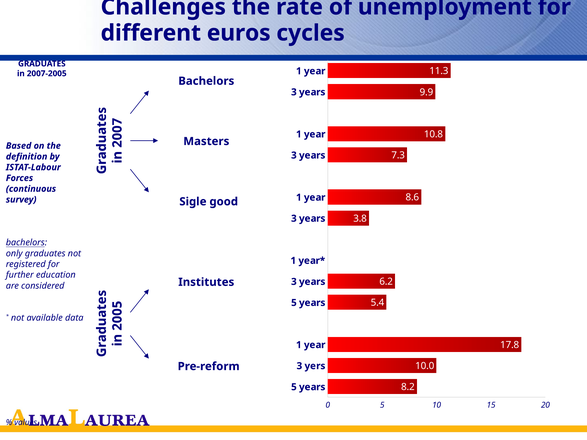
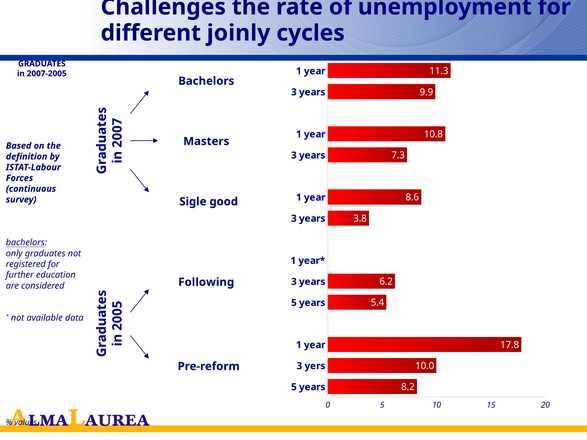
euros: euros -> joinly
Institutes: Institutes -> Following
